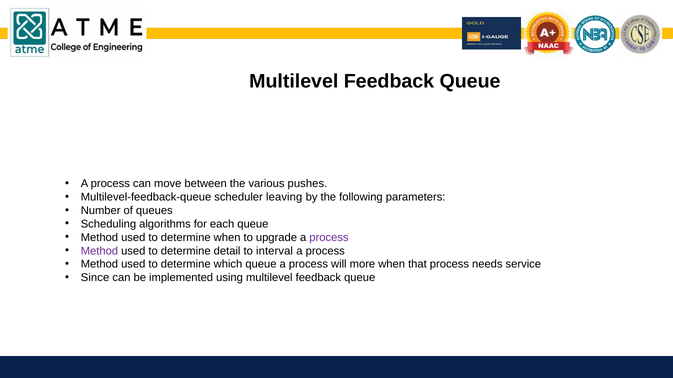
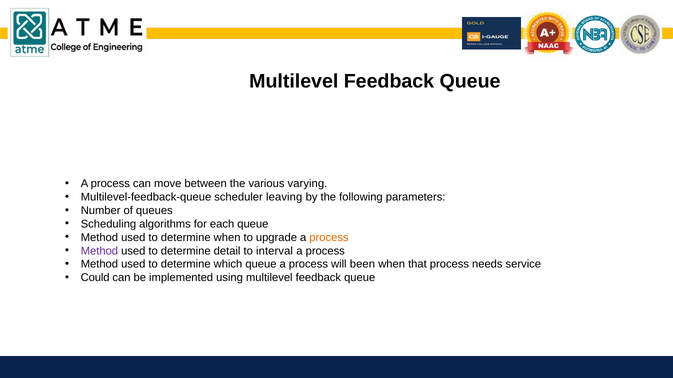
pushes: pushes -> varying
process at (329, 238) colour: purple -> orange
more: more -> been
Since: Since -> Could
